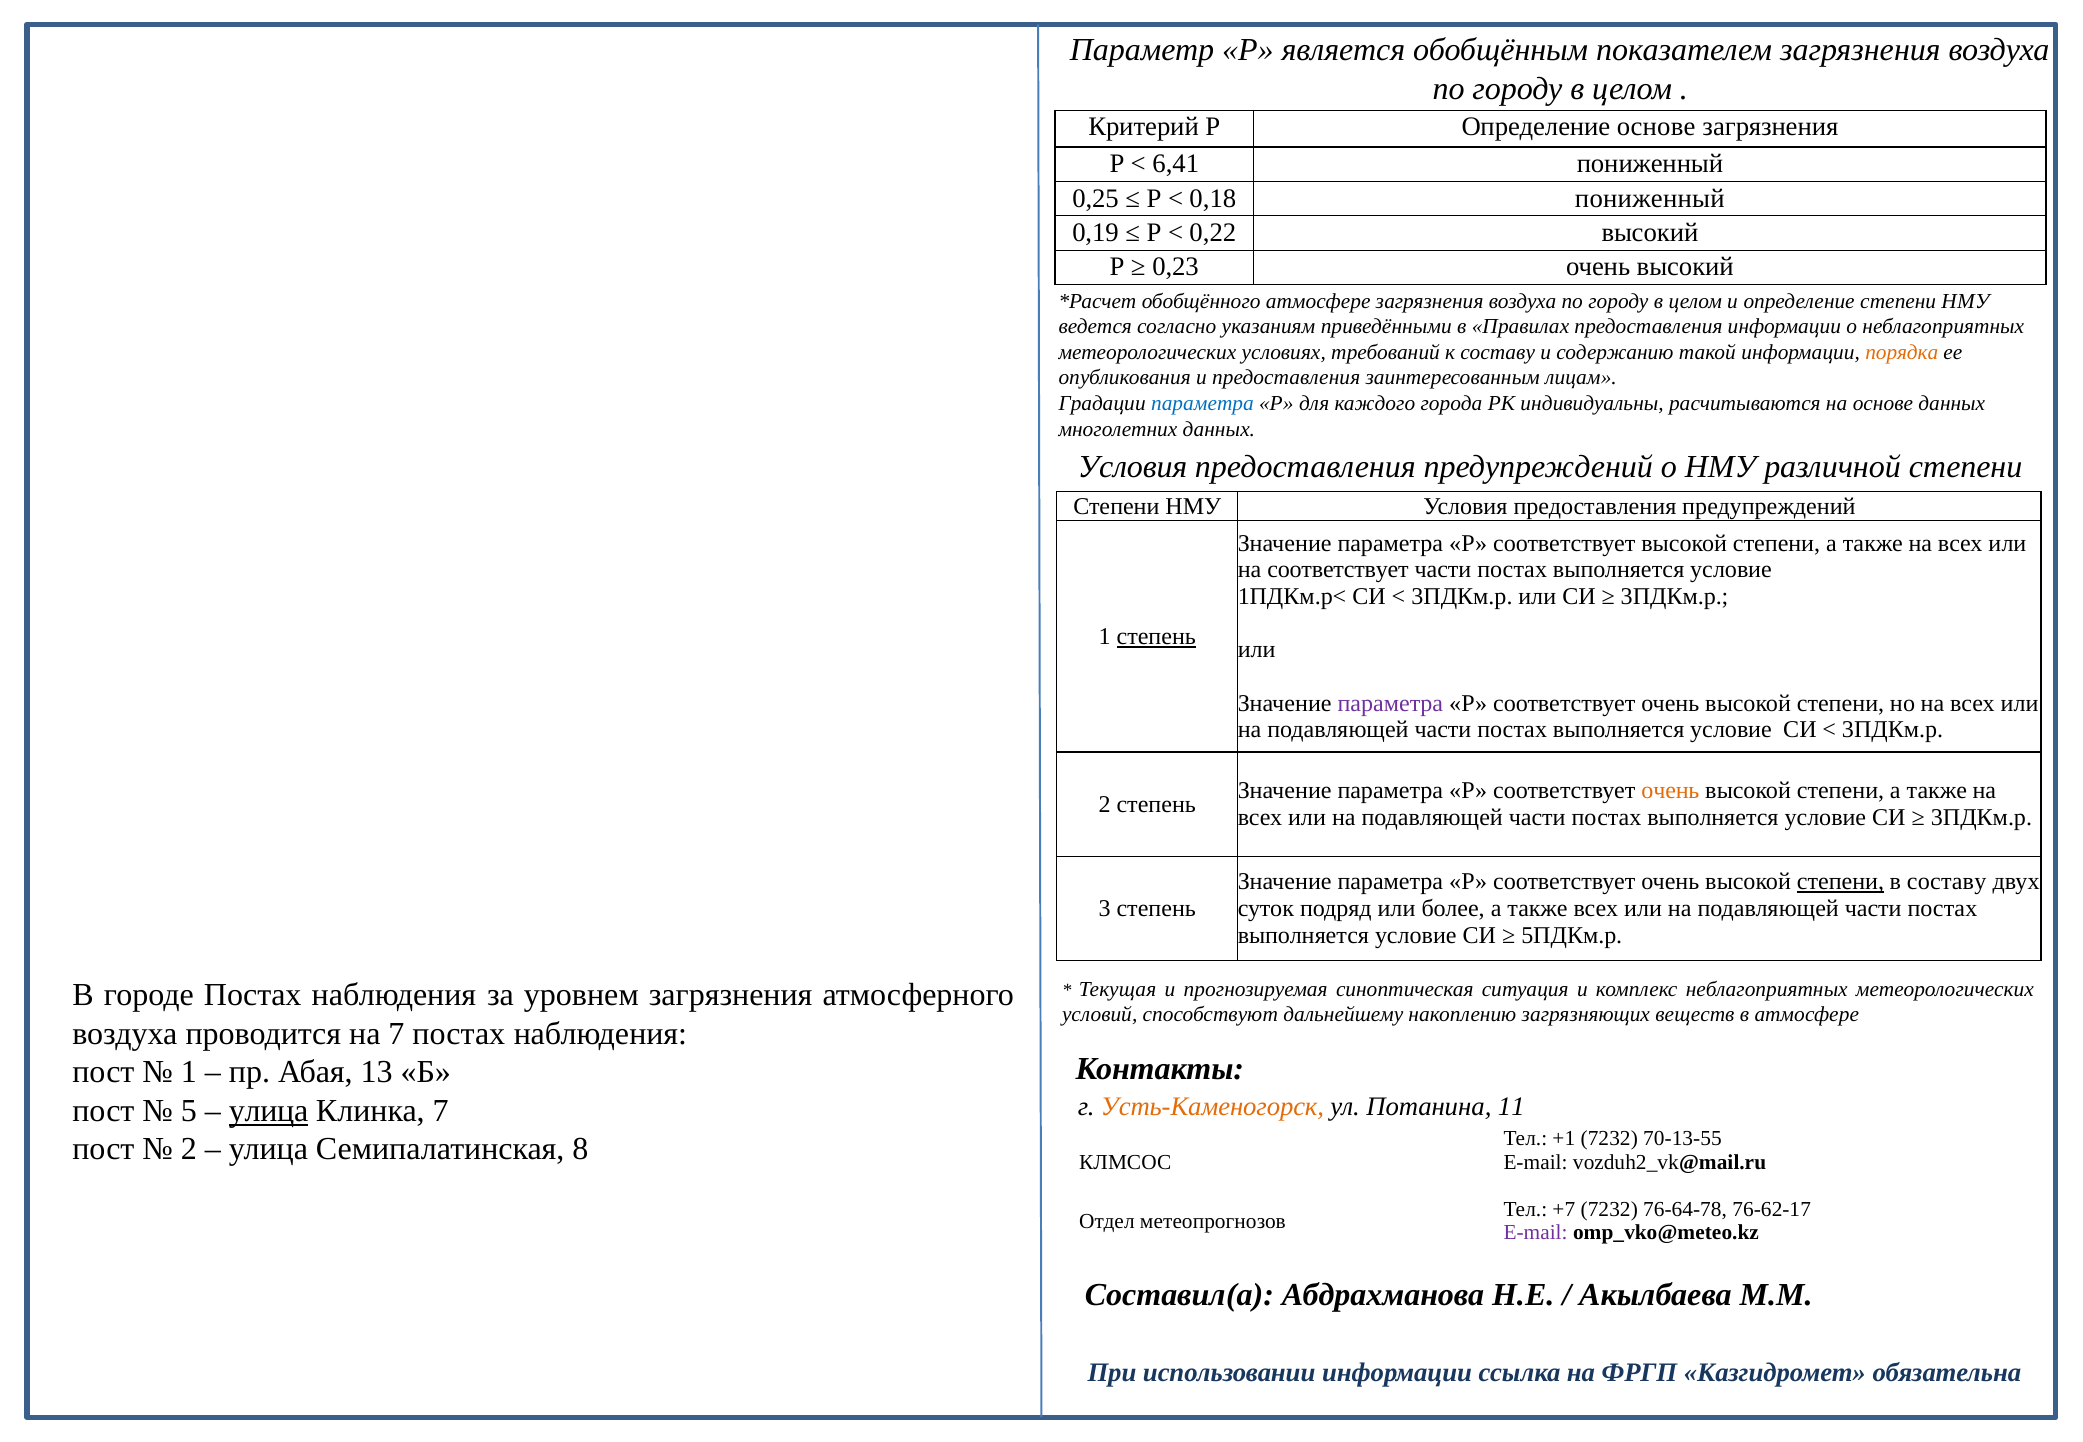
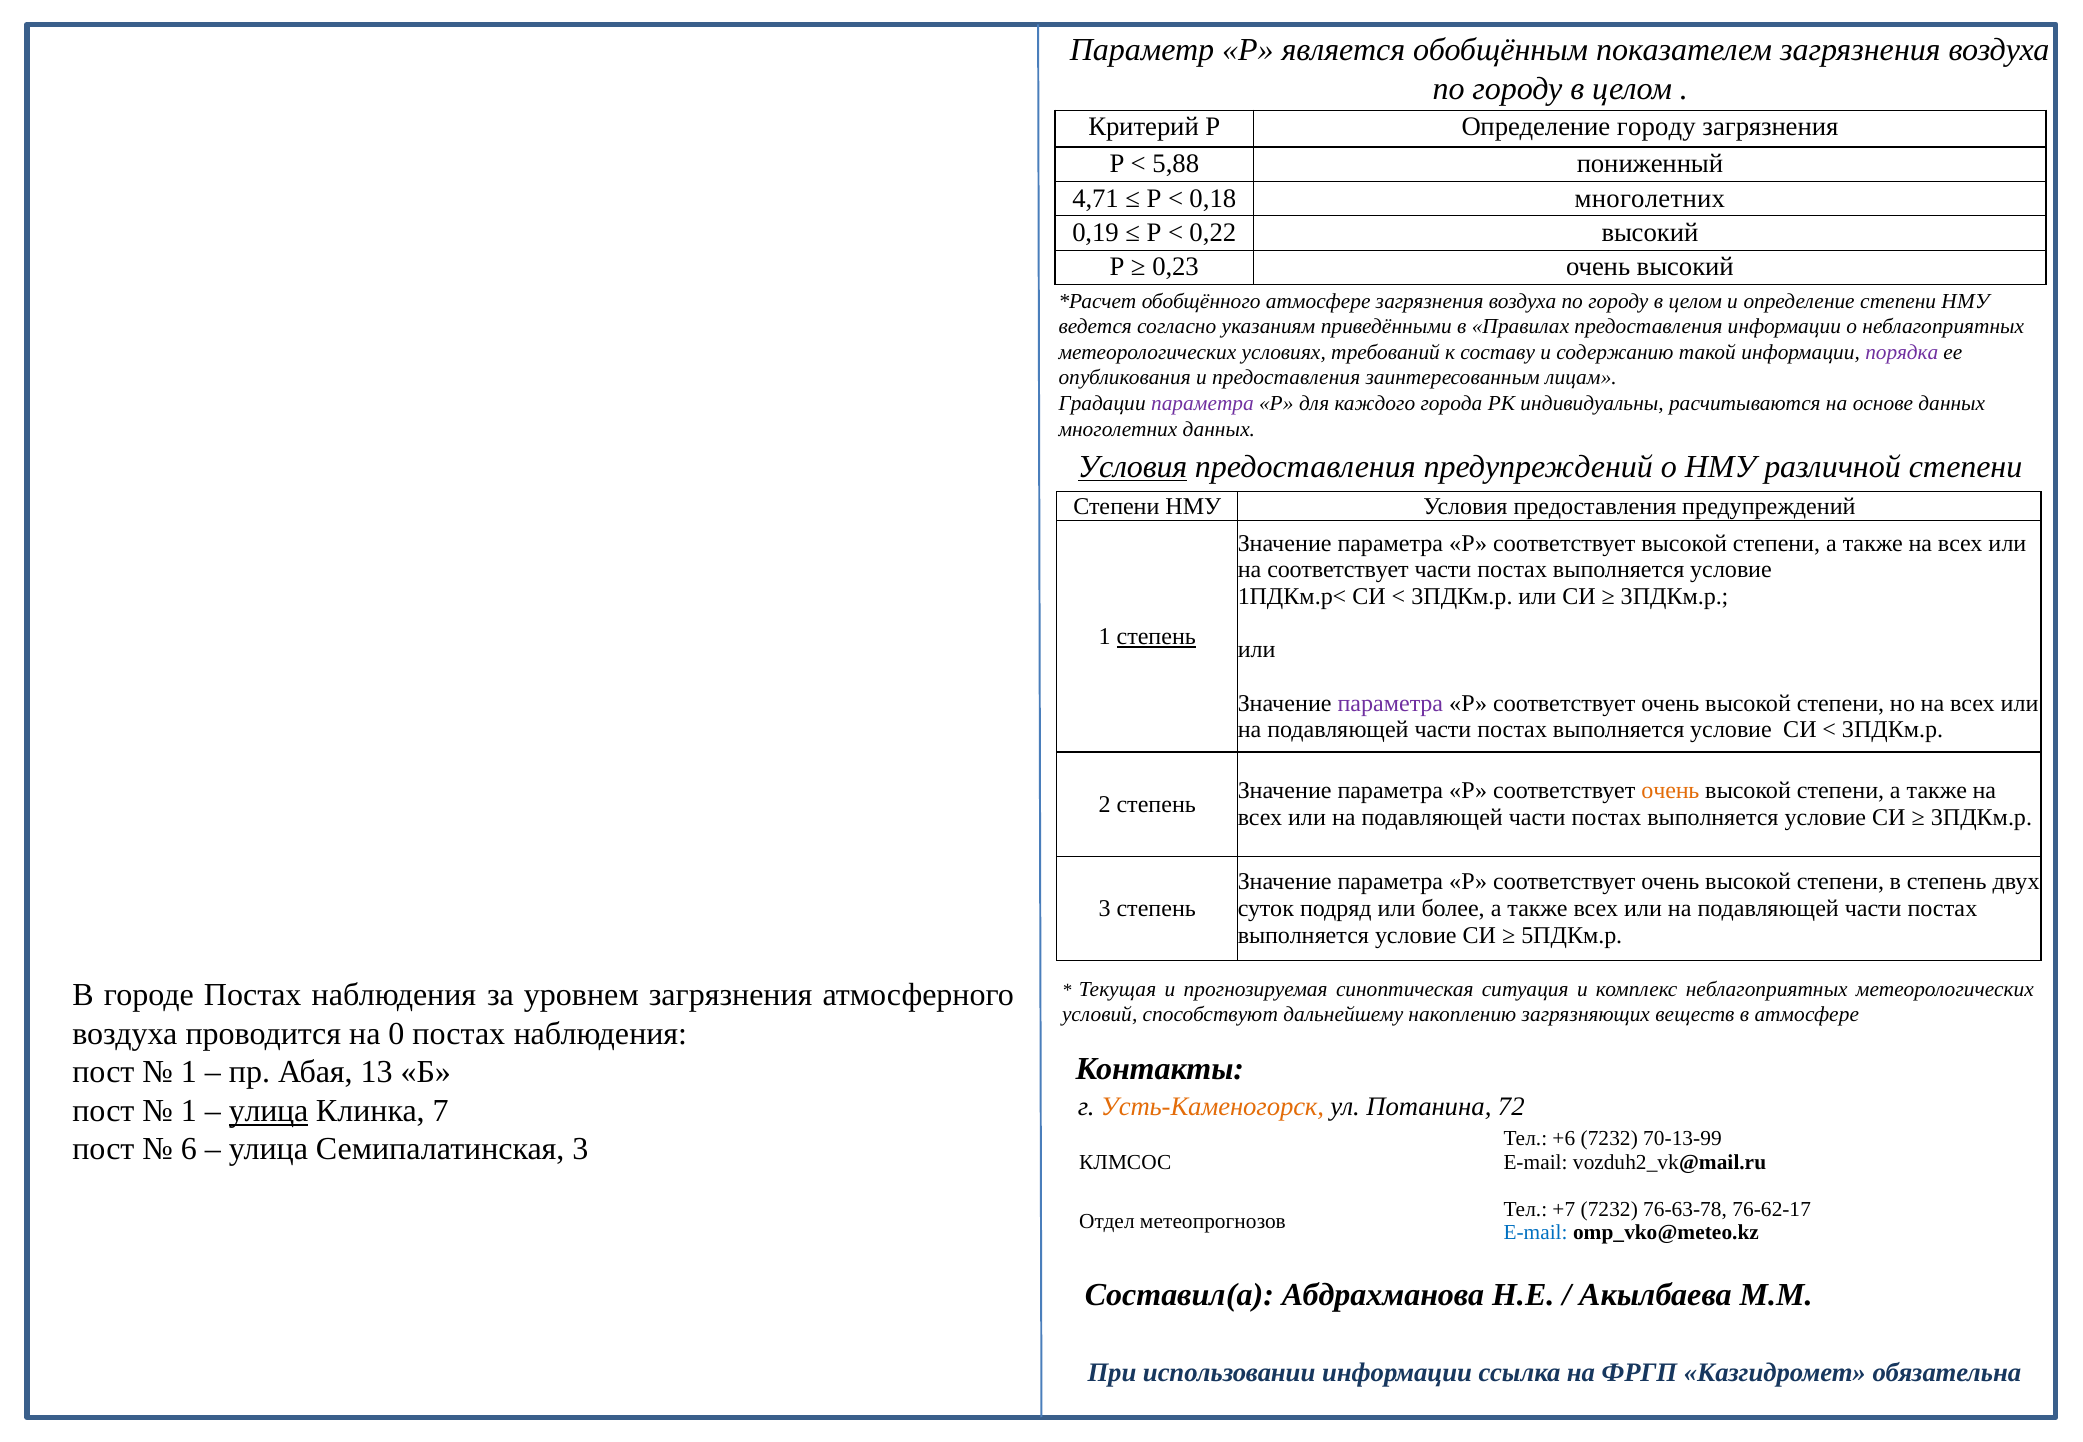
Определение основе: основе -> городу
6,41: 6,41 -> 5,88
0,25: 0,25 -> 4,71
0,18 пониженный: пониженный -> многолетних
порядка colour: orange -> purple
параметра at (1202, 403) colour: blue -> purple
Условия at (1132, 467) underline: none -> present
степени at (1841, 882) underline: present -> none
в составу: составу -> степень
на 7: 7 -> 0
11: 11 -> 72
5 at (189, 1111): 5 -> 1
+1: +1 -> +6
70-13-55: 70-13-55 -> 70-13-99
2 at (189, 1149): 2 -> 6
Семипалатинская 8: 8 -> 3
76-64-78: 76-64-78 -> 76-63-78
E-mail at (1536, 1233) colour: purple -> blue
